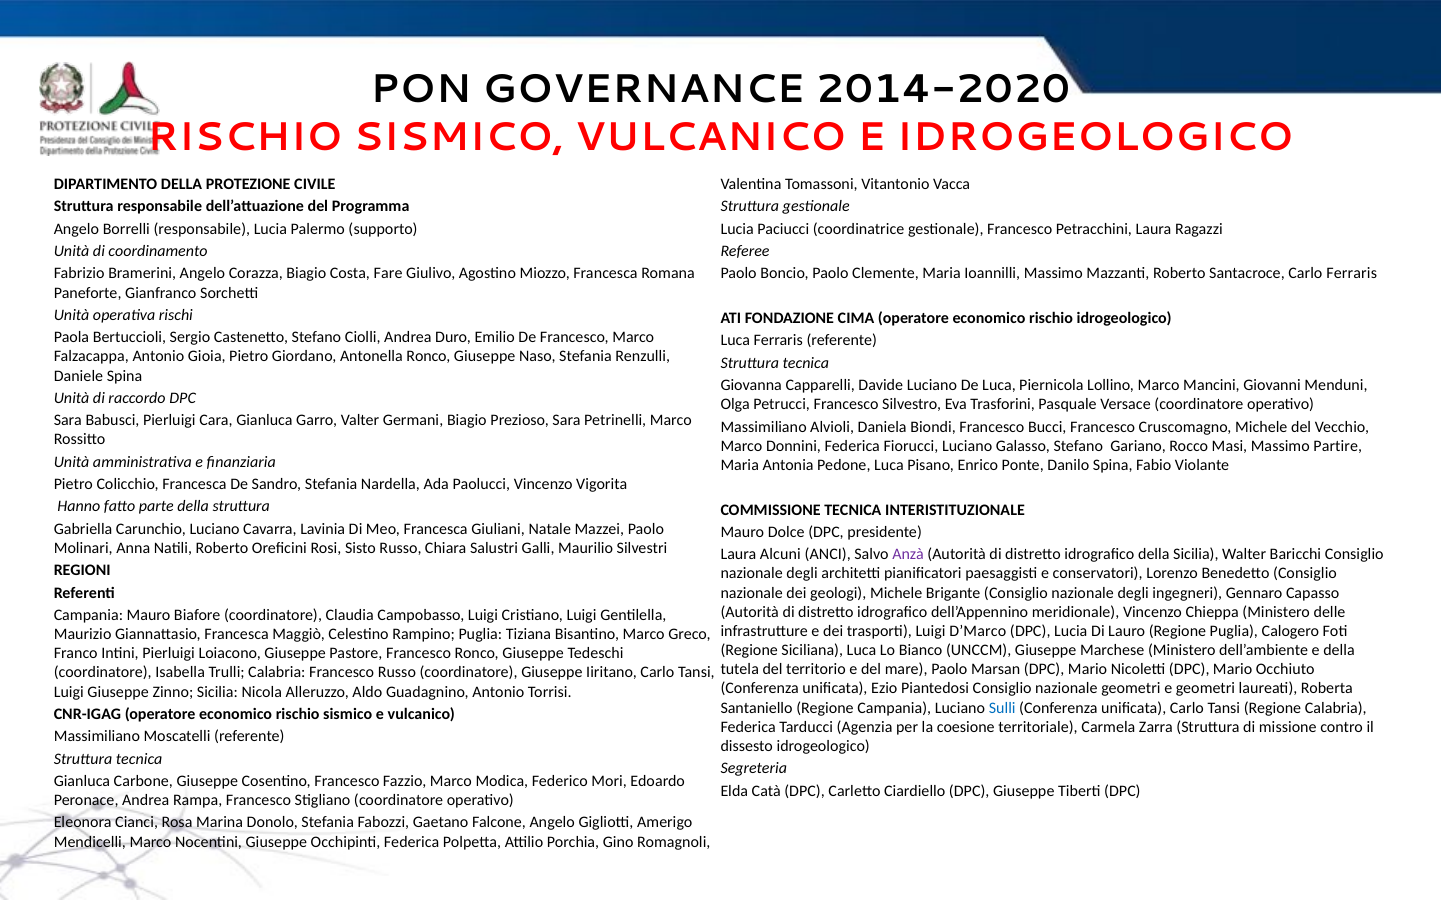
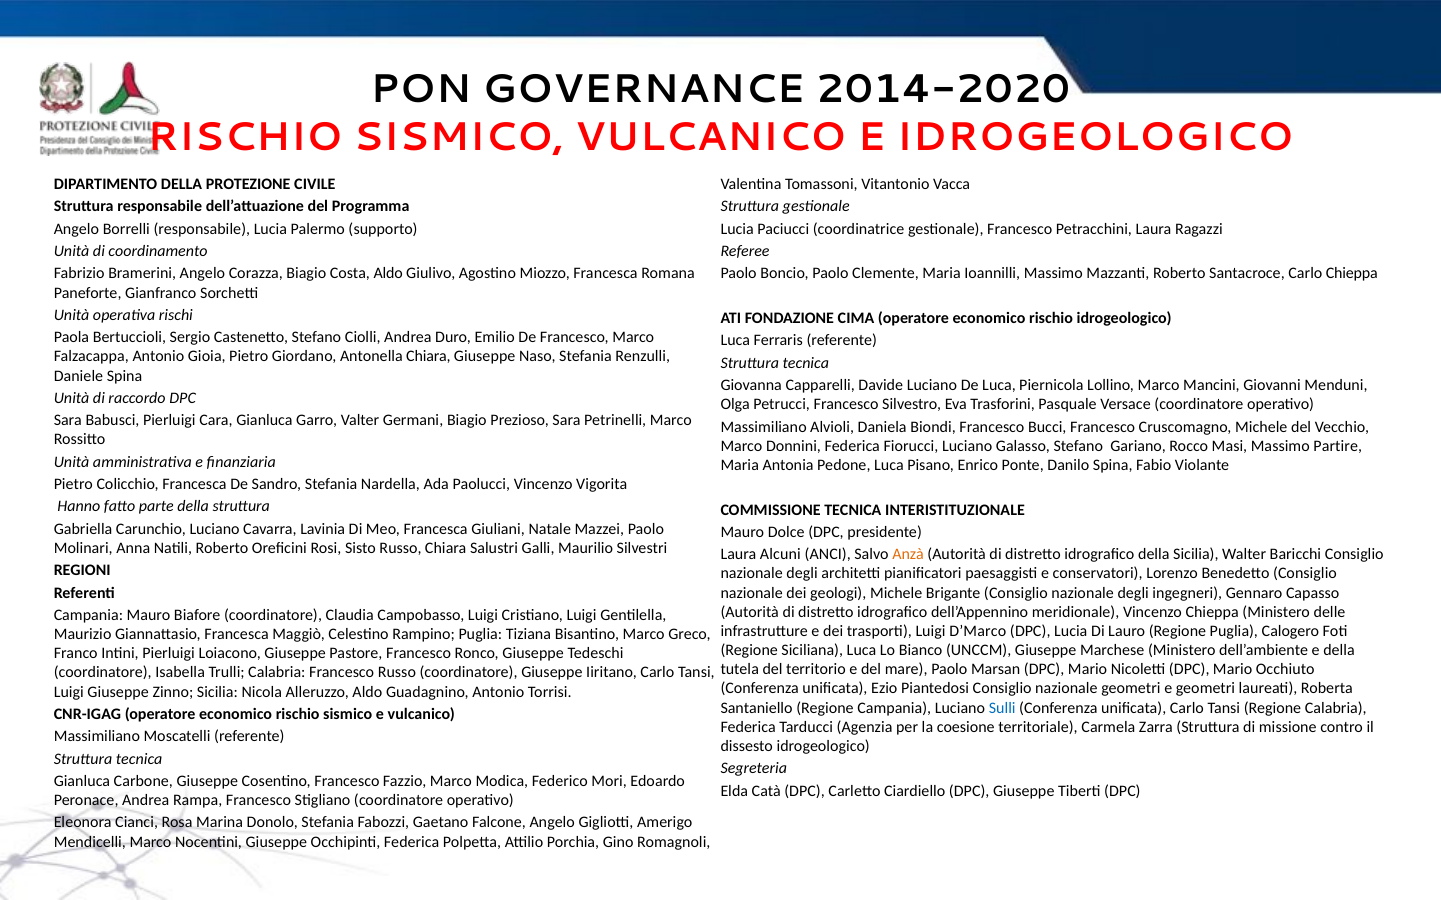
Costa Fare: Fare -> Aldo
Carlo Ferraris: Ferraris -> Chieppa
Antonella Ronco: Ronco -> Chiara
Anzà colour: purple -> orange
